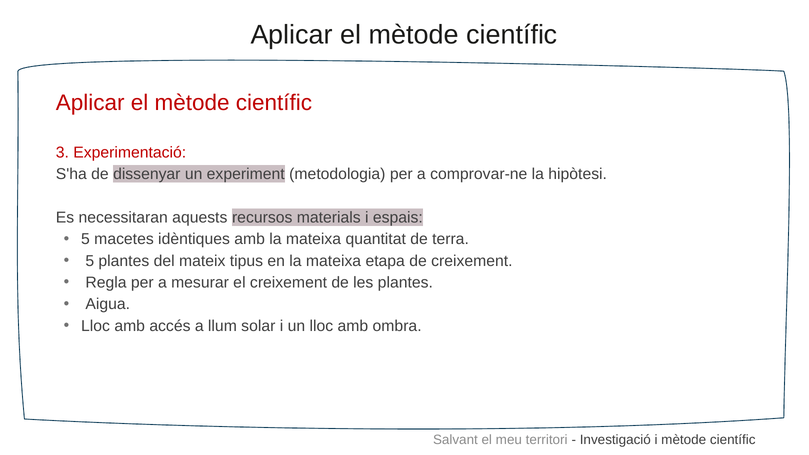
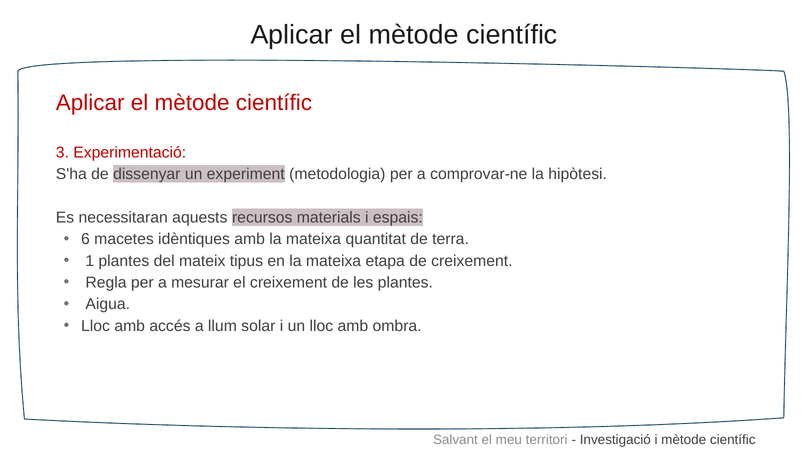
5 at (85, 239): 5 -> 6
5 at (90, 261): 5 -> 1
